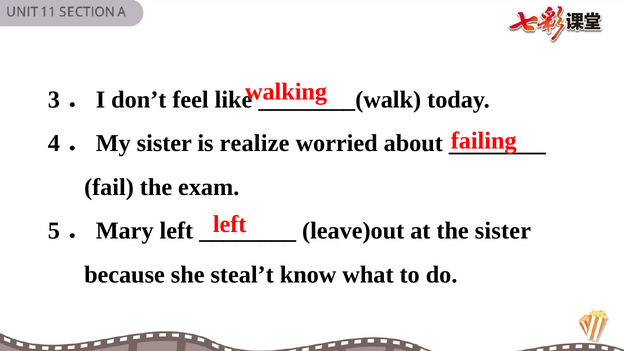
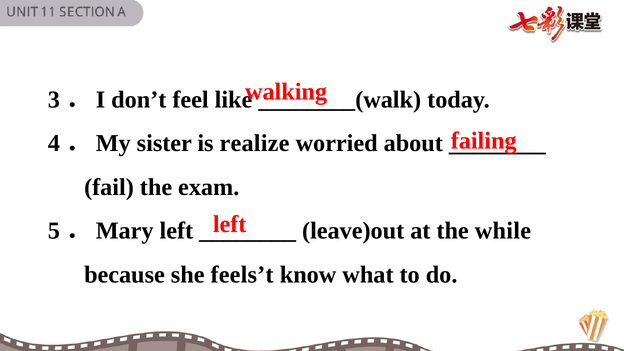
the sister: sister -> while
steal’t: steal’t -> feels’t
